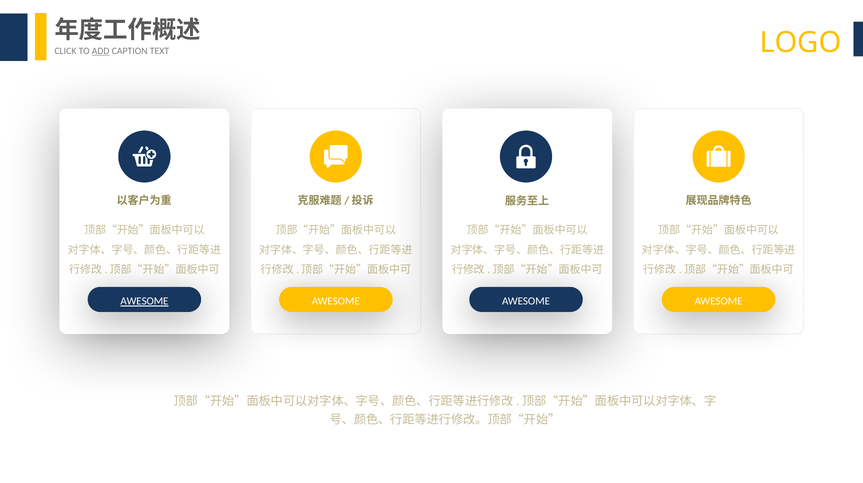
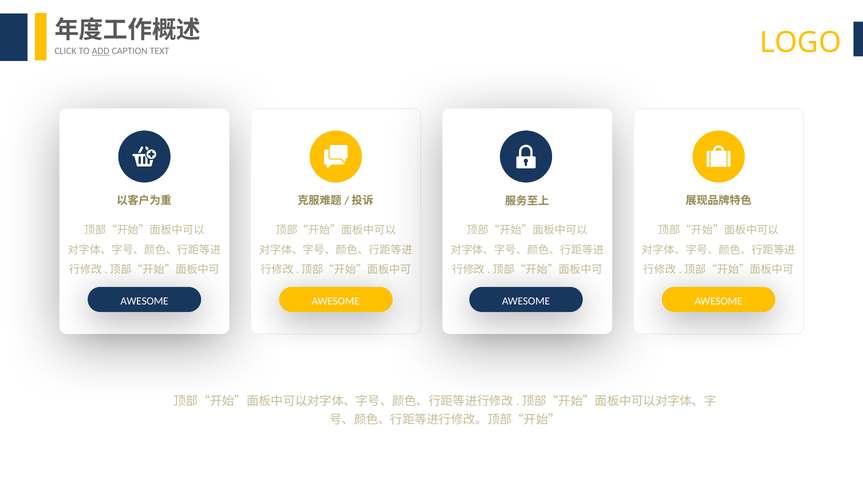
AWESOME at (144, 301) underline: present -> none
